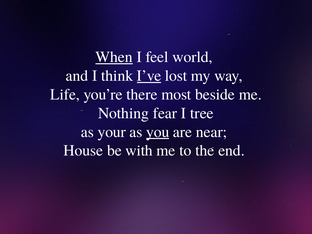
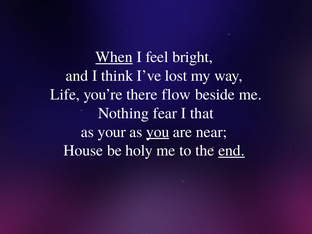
world: world -> bright
I’ve underline: present -> none
most: most -> flow
tree: tree -> that
with: with -> holy
end underline: none -> present
